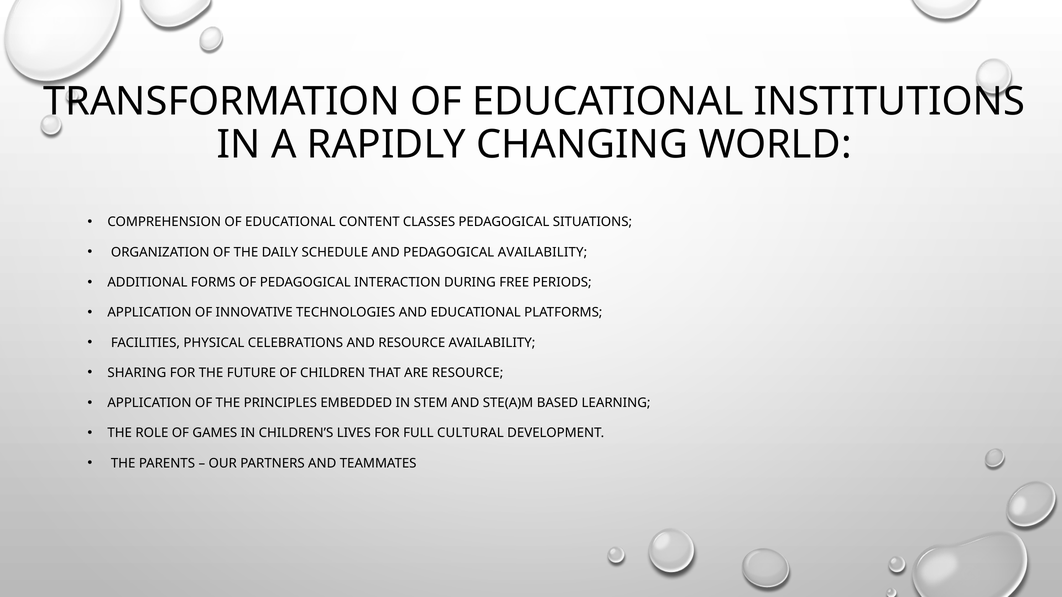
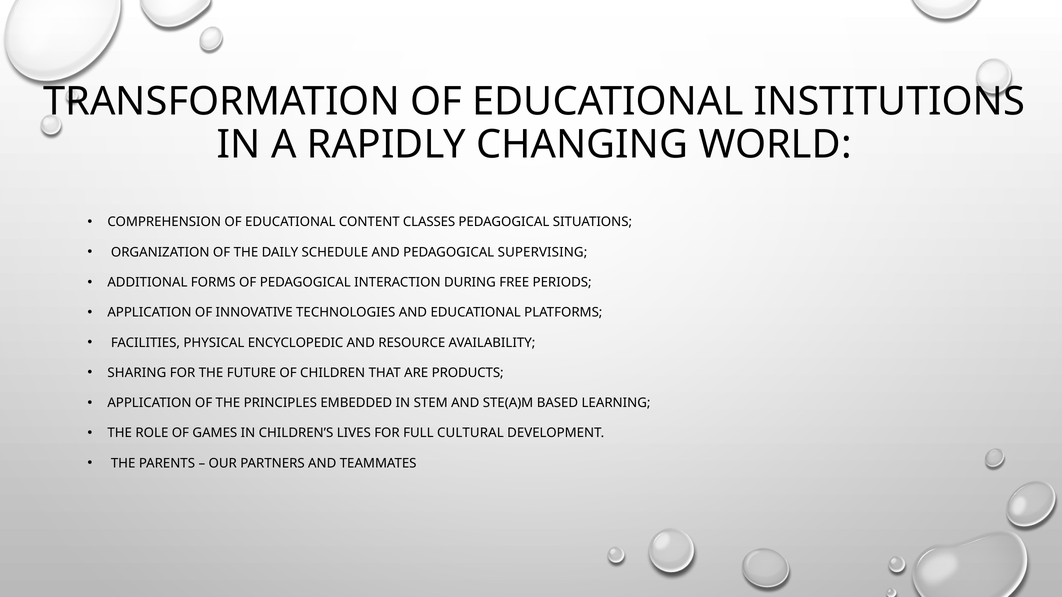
PEDAGOGICAL AVAILABILITY: AVAILABILITY -> SUPERVISING
CELEBRATIONS: CELEBRATIONS -> ENCYCLOPEDIC
ARE RESOURCE: RESOURCE -> PRODUCTS
